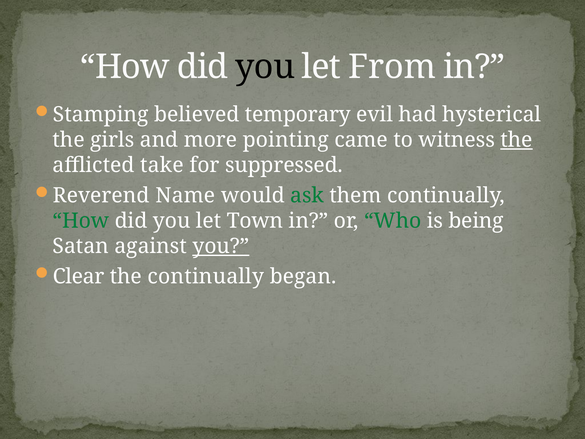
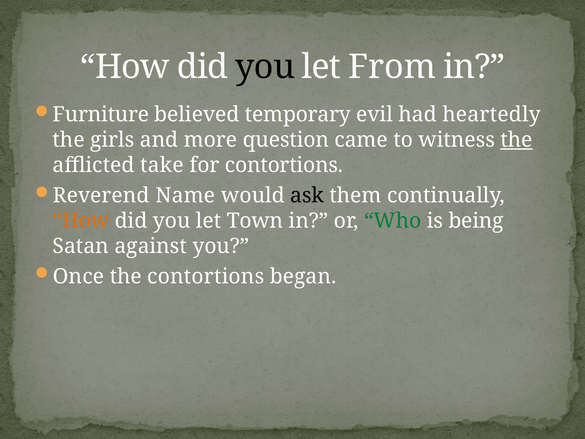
Stamping: Stamping -> Furniture
hysterical: hysterical -> heartedly
pointing: pointing -> question
for suppressed: suppressed -> contortions
ask colour: green -> black
How at (81, 221) colour: green -> orange
you at (221, 246) underline: present -> none
Clear: Clear -> Once
the continually: continually -> contortions
